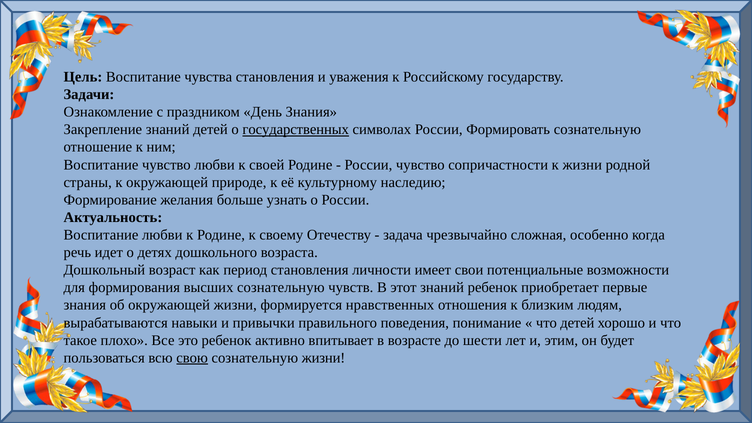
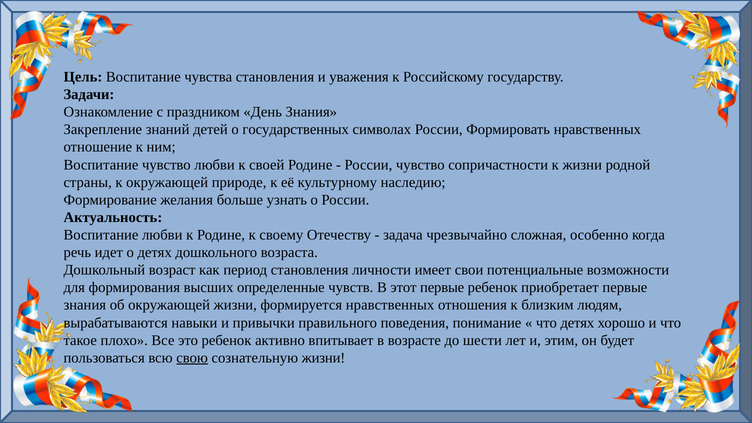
государственных underline: present -> none
Формировать сознательную: сознательную -> нравственных
высших сознательную: сознательную -> определенные
этот знаний: знаний -> первые
что детей: детей -> детях
